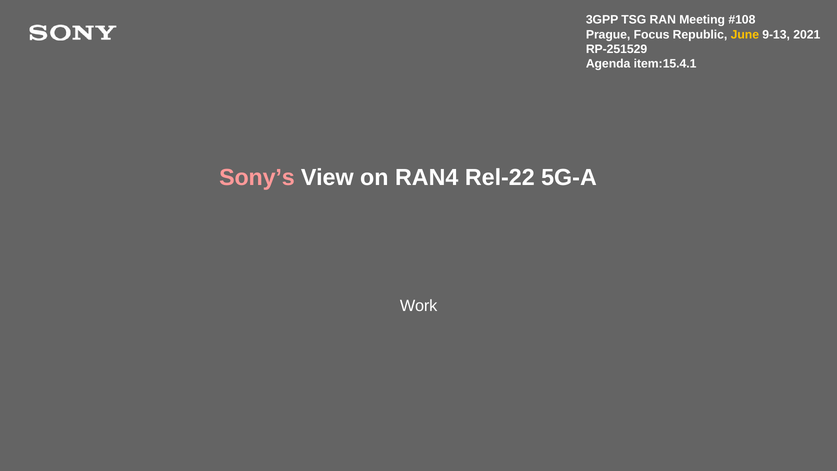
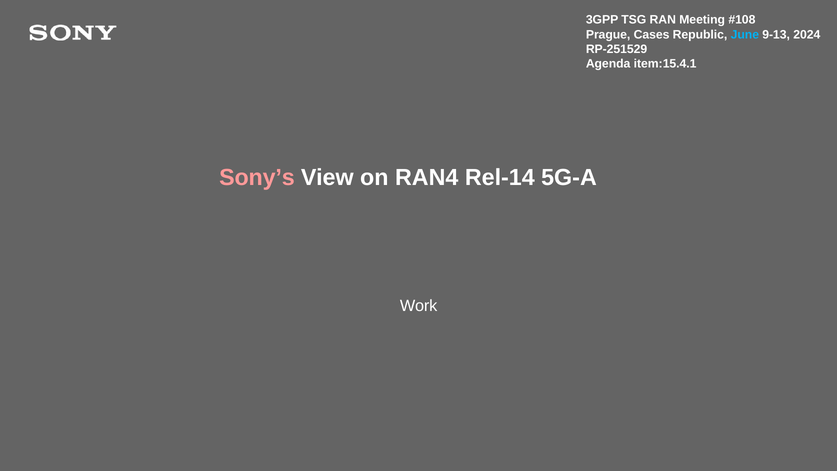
Focus: Focus -> Cases
June colour: yellow -> light blue
2021: 2021 -> 2024
Rel-22: Rel-22 -> Rel-14
